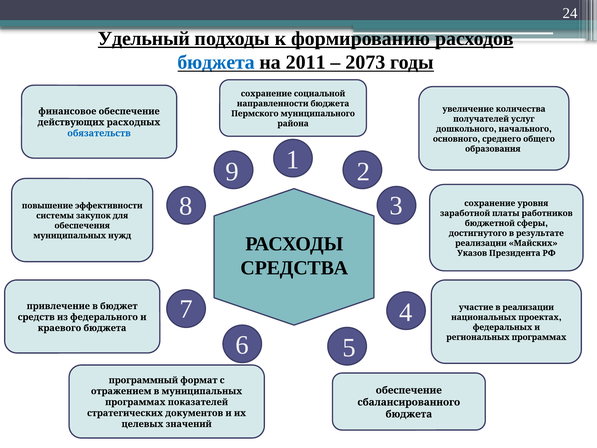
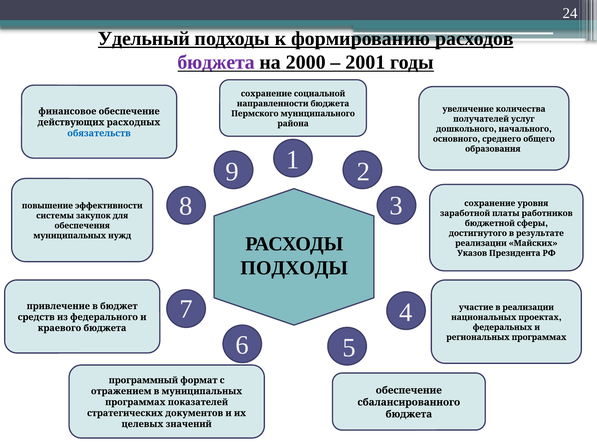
бюджета at (216, 62) colour: blue -> purple
2011: 2011 -> 2000
2073: 2073 -> 2001
СРЕДСТВА at (294, 268): СРЕДСТВА -> ПОДХОДЫ
